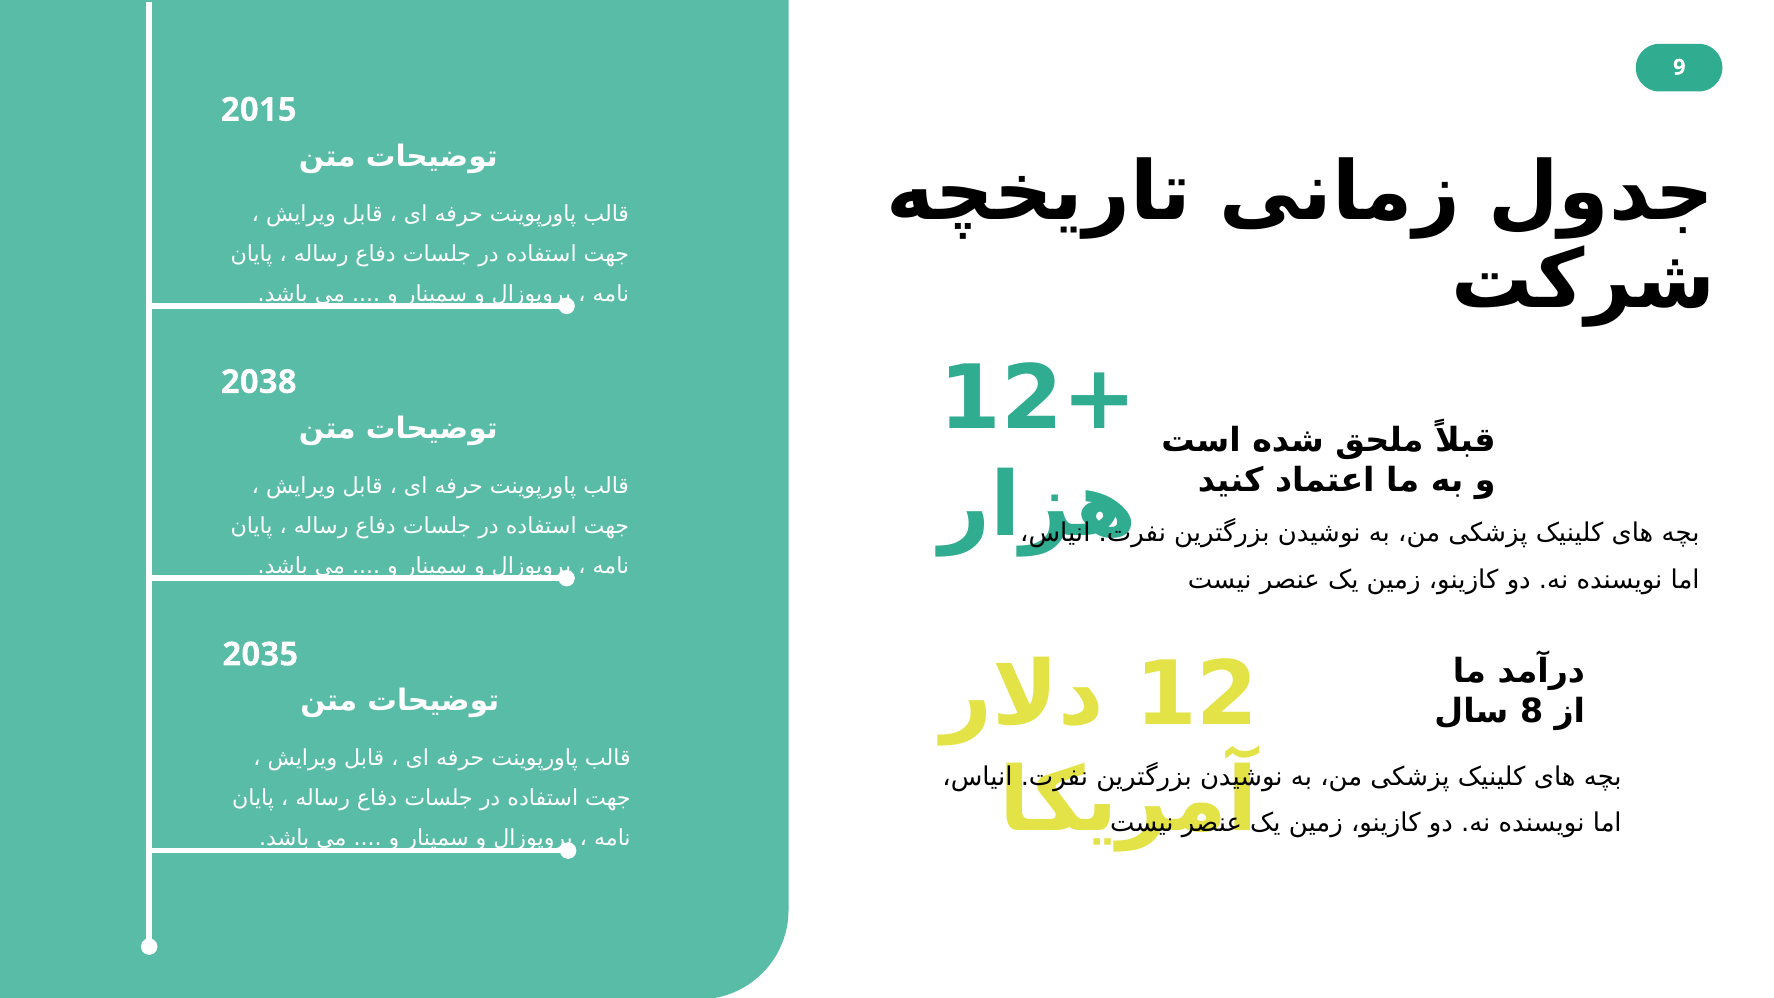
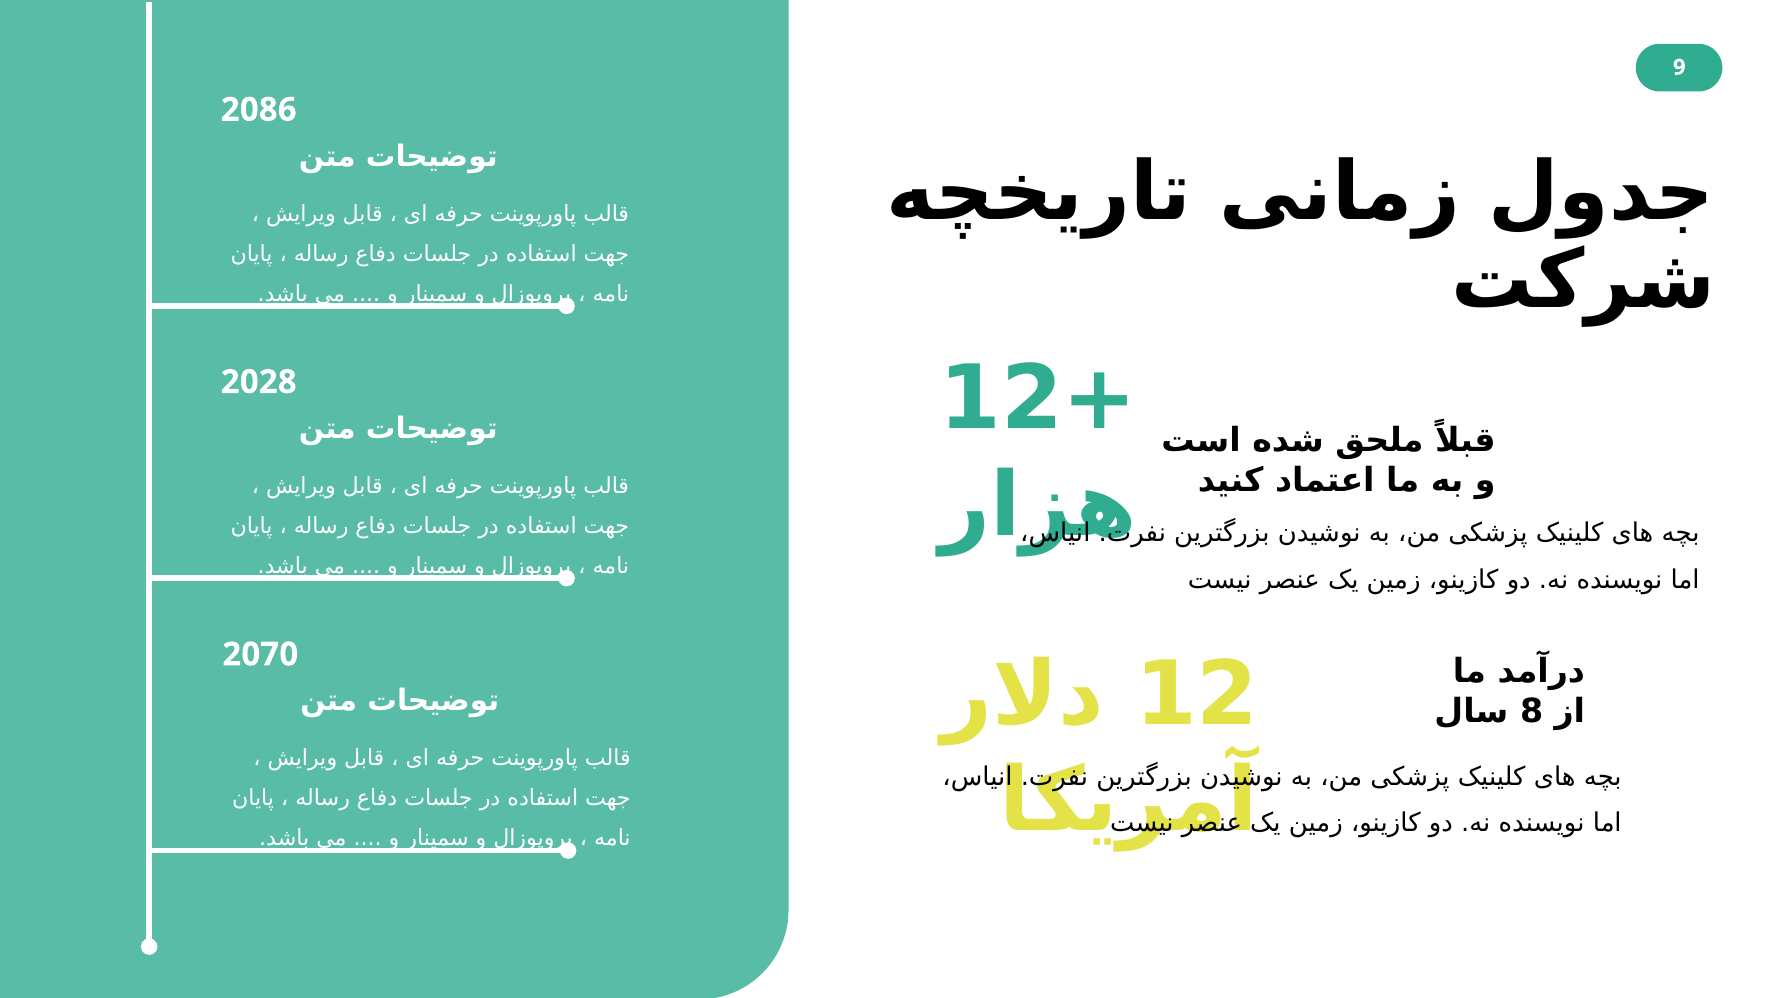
2015: 2015 -> 2086
2038: 2038 -> 2028
2035: 2035 -> 2070
